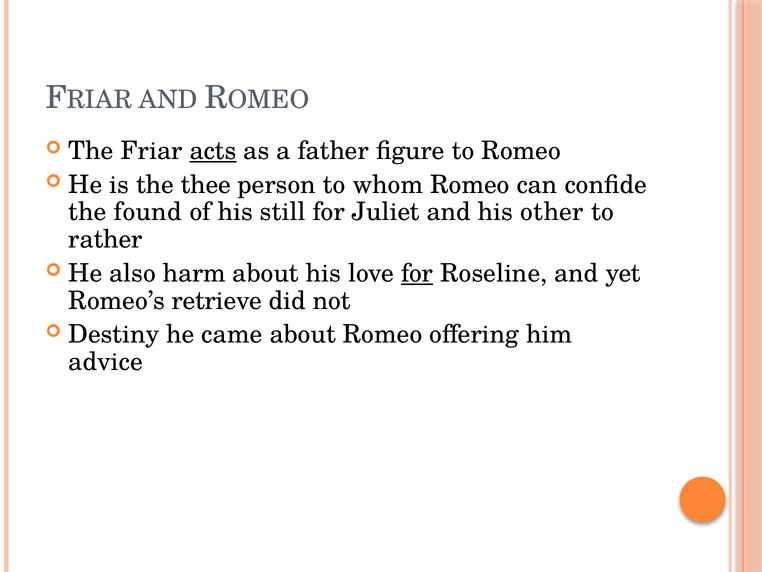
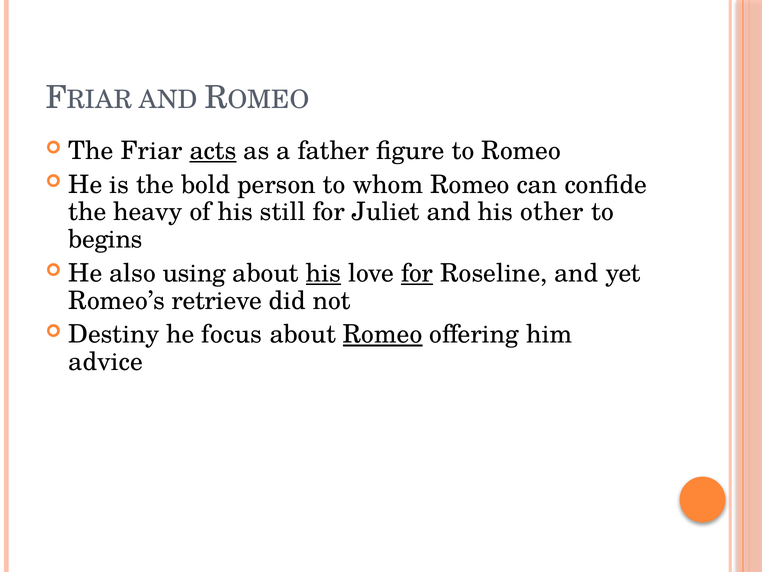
thee: thee -> bold
found: found -> heavy
rather: rather -> begins
harm: harm -> using
his at (324, 273) underline: none -> present
came: came -> focus
Romeo at (383, 334) underline: none -> present
